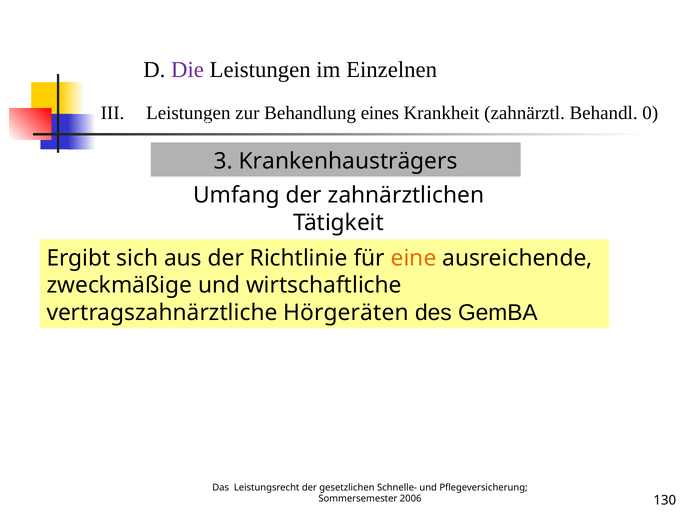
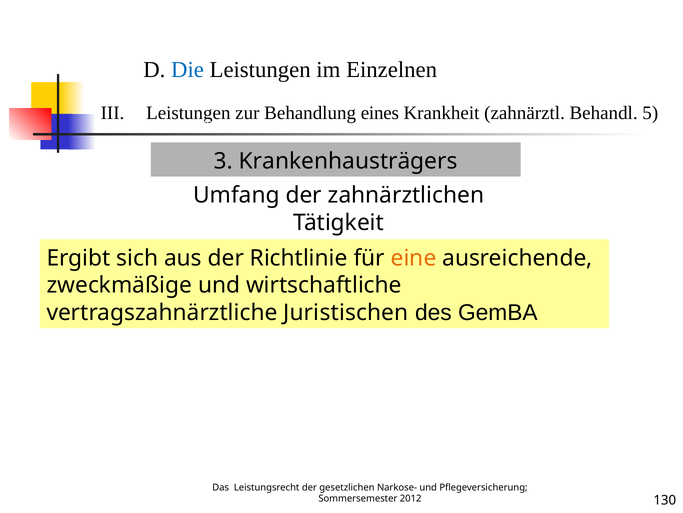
Die colour: purple -> blue
0: 0 -> 5
Hörgeräten: Hörgeräten -> Juristischen
Schnelle-: Schnelle- -> Narkose-
2006: 2006 -> 2012
